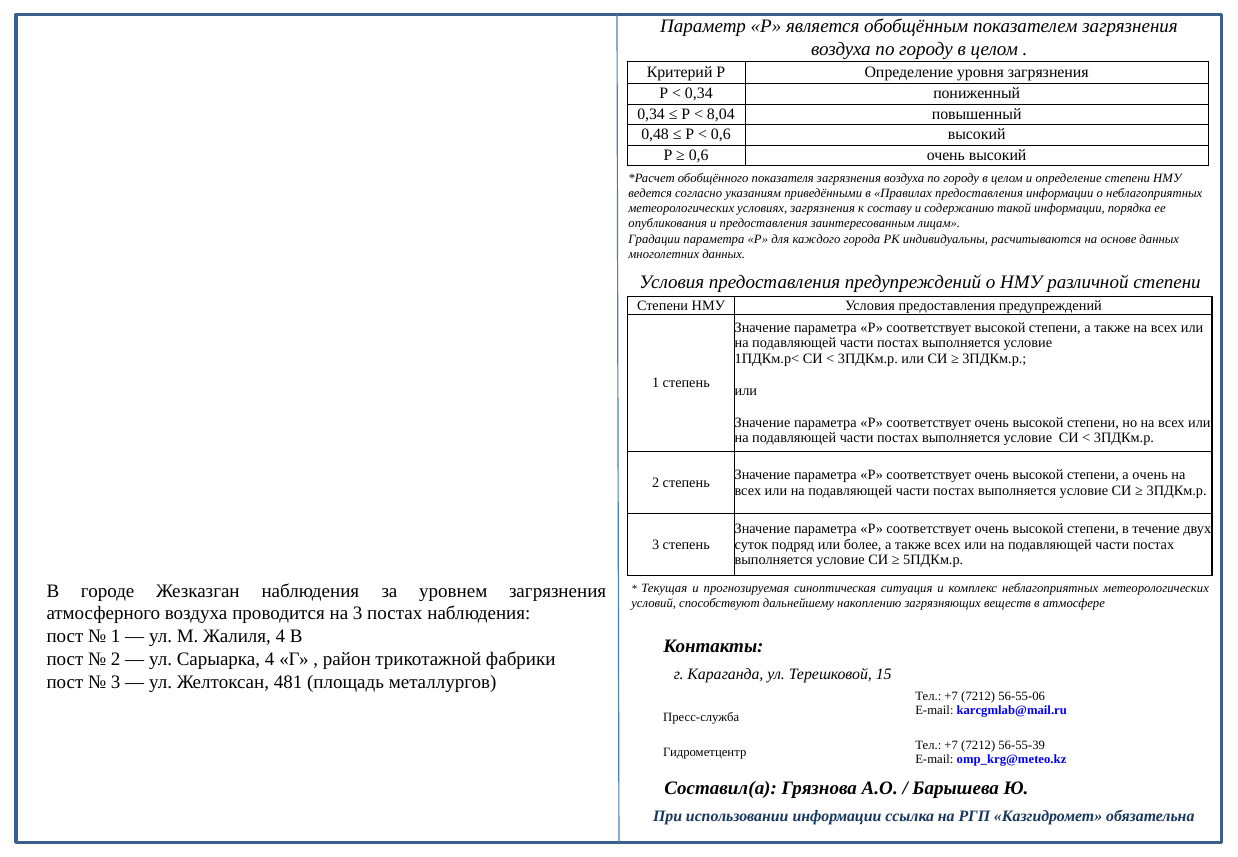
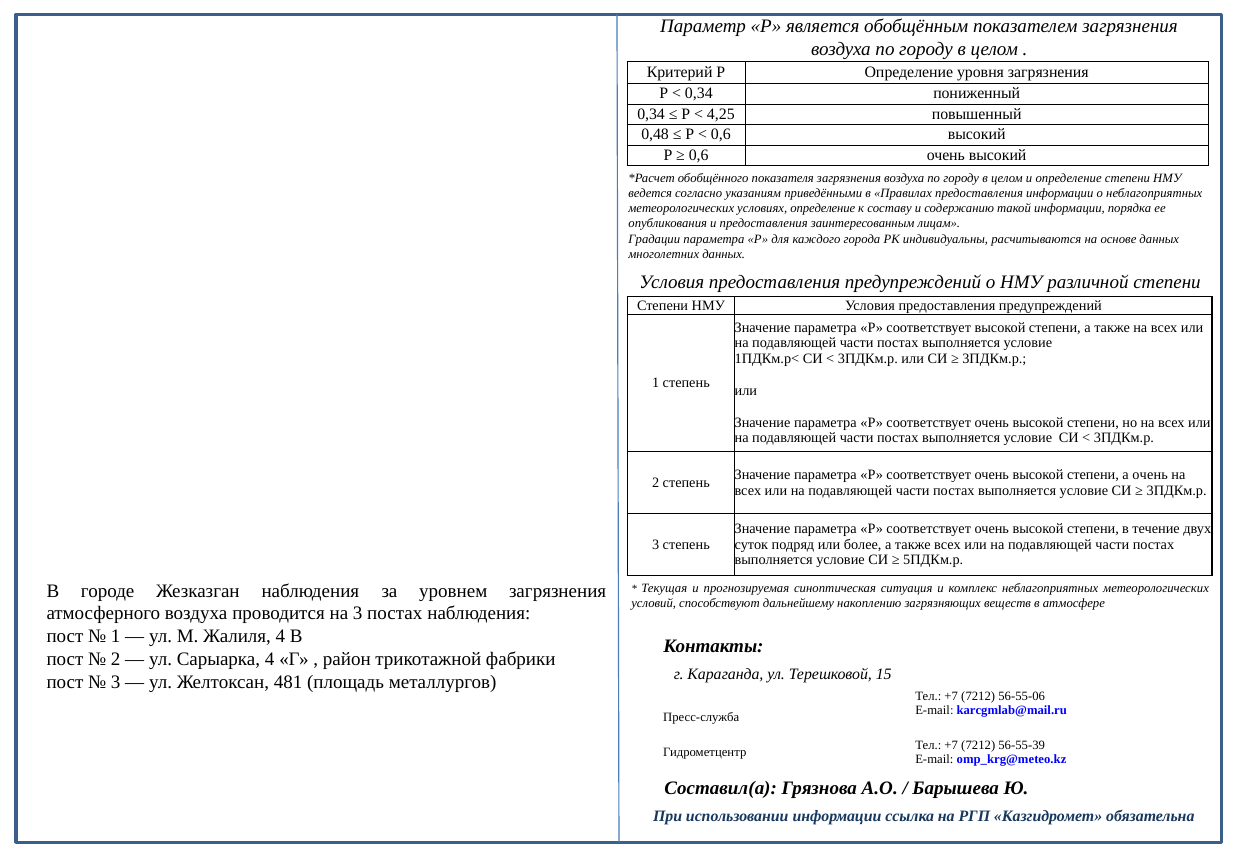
8,04: 8,04 -> 4,25
условиях загрязнения: загрязнения -> определение
